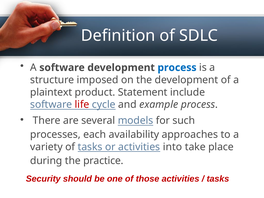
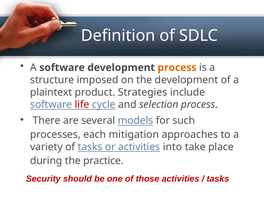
process at (177, 68) colour: blue -> orange
Statement: Statement -> Strategies
example: example -> selection
availability: availability -> mitigation
